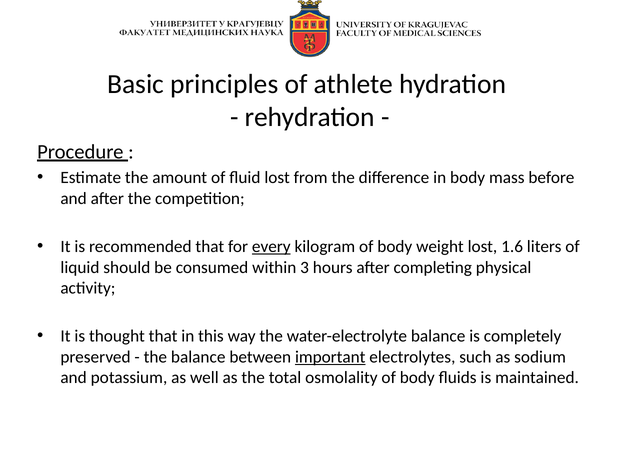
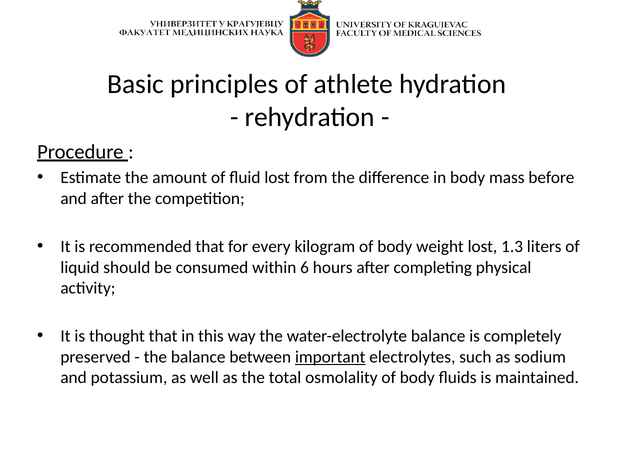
every underline: present -> none
1.6: 1.6 -> 1.3
3: 3 -> 6
